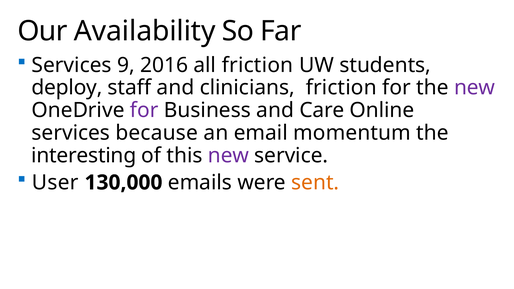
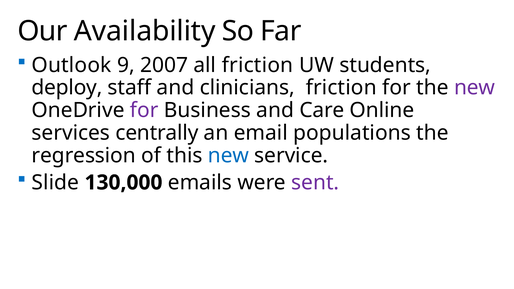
Services at (72, 65): Services -> Outlook
2016: 2016 -> 2007
because: because -> centrally
momentum: momentum -> populations
interesting: interesting -> regression
new at (228, 156) colour: purple -> blue
User: User -> Slide
sent colour: orange -> purple
